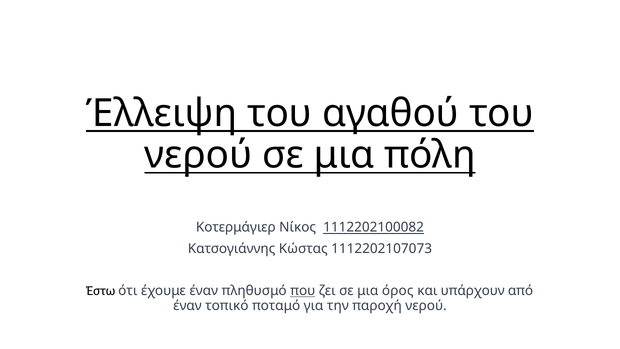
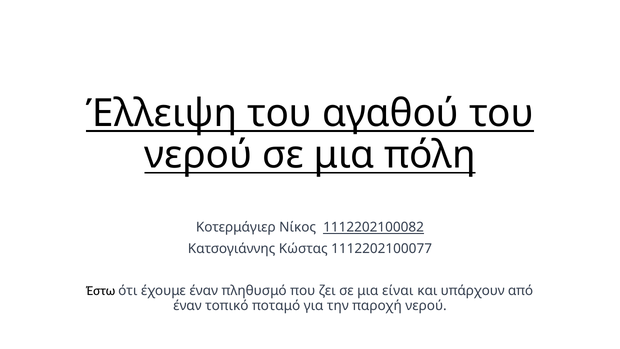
1112202107073: 1112202107073 -> 1112202100077
που underline: present -> none
όρος: όρος -> είναι
